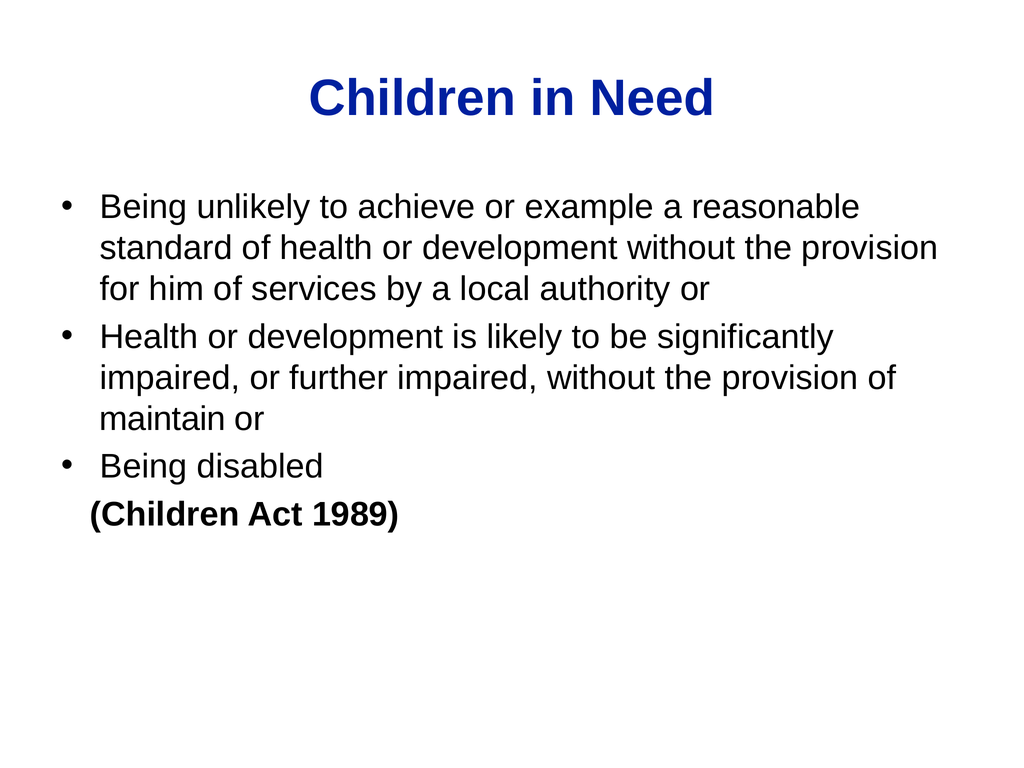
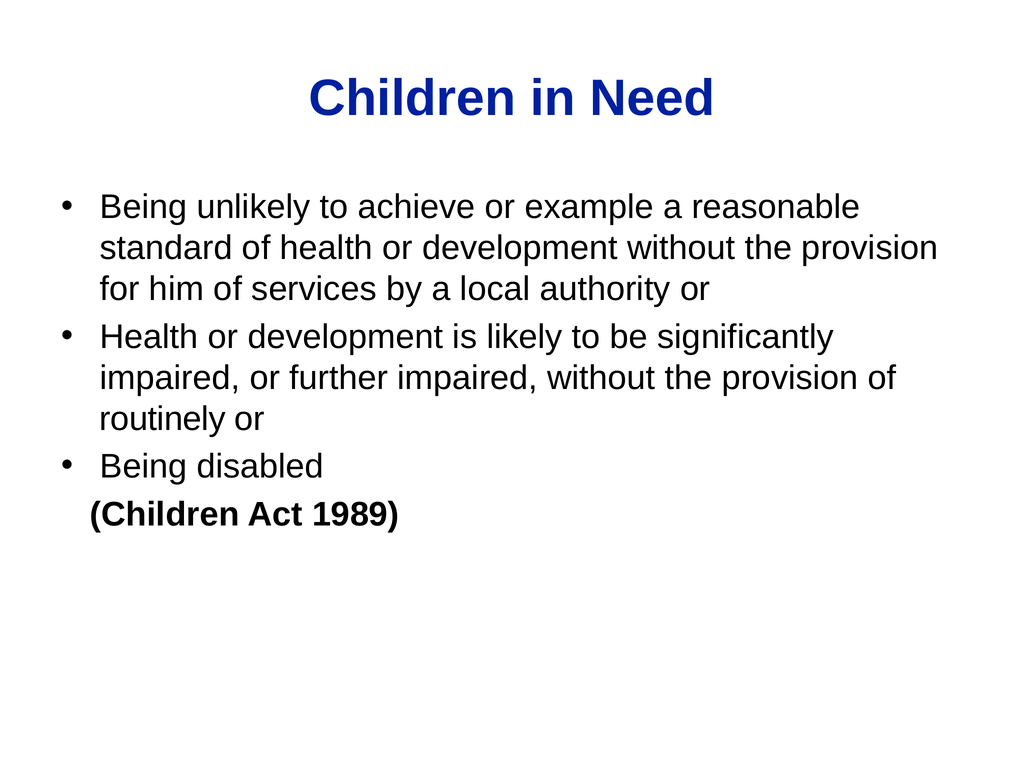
maintain: maintain -> routinely
